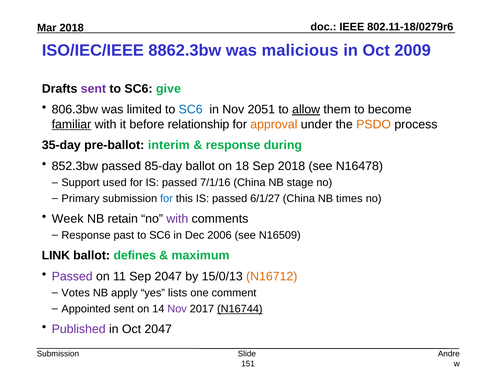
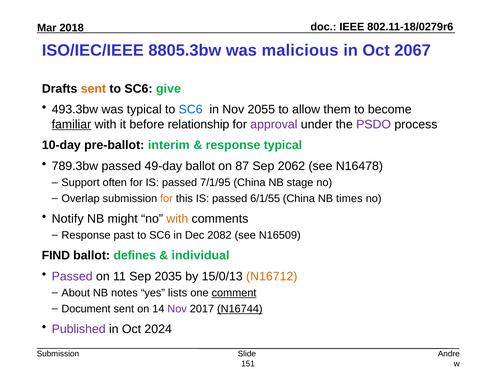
8862.3bw: 8862.3bw -> 8805.3bw
2009: 2009 -> 2067
sent at (93, 89) colour: purple -> orange
806.3bw: 806.3bw -> 493.3bw
was limited: limited -> typical
2051: 2051 -> 2055
allow underline: present -> none
approval colour: orange -> purple
PSDO colour: orange -> purple
35-day: 35-day -> 10-day
response during: during -> typical
852.3bw: 852.3bw -> 789.3bw
85-day: 85-day -> 49-day
18: 18 -> 87
Sep 2018: 2018 -> 2062
used: used -> often
7/1/16: 7/1/16 -> 7/1/95
Primary: Primary -> Overlap
for at (166, 199) colour: blue -> orange
6/1/27: 6/1/27 -> 6/1/55
Week: Week -> Notify
retain: retain -> might
with at (177, 219) colour: purple -> orange
2006: 2006 -> 2082
LINK: LINK -> FIND
maximum: maximum -> individual
Sep 2047: 2047 -> 2035
Votes: Votes -> About
apply: apply -> notes
comment underline: none -> present
Appointed: Appointed -> Document
Oct 2047: 2047 -> 2024
